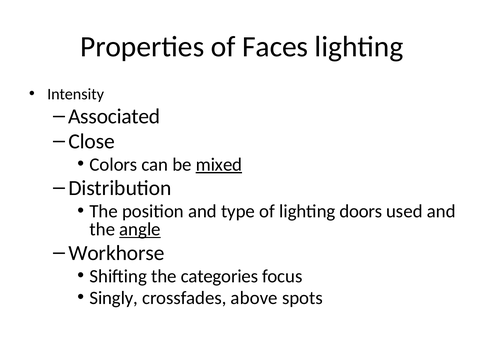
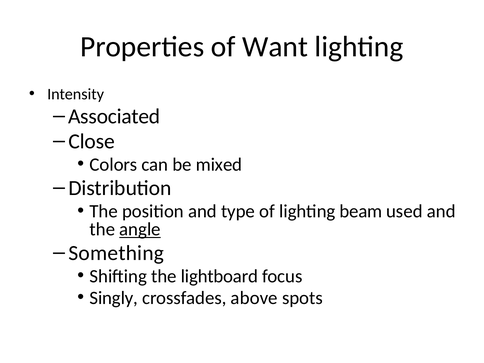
Faces: Faces -> Want
mixed underline: present -> none
doors: doors -> beam
Workhorse: Workhorse -> Something
categories: categories -> lightboard
